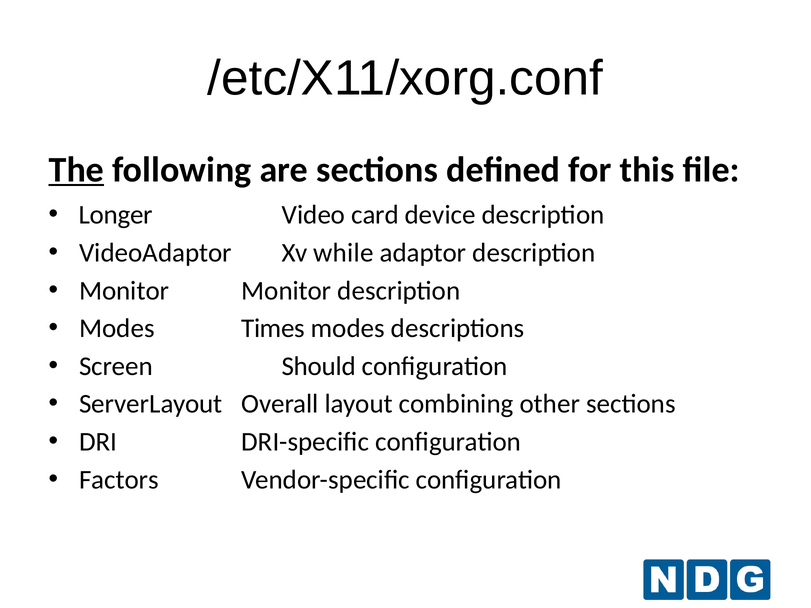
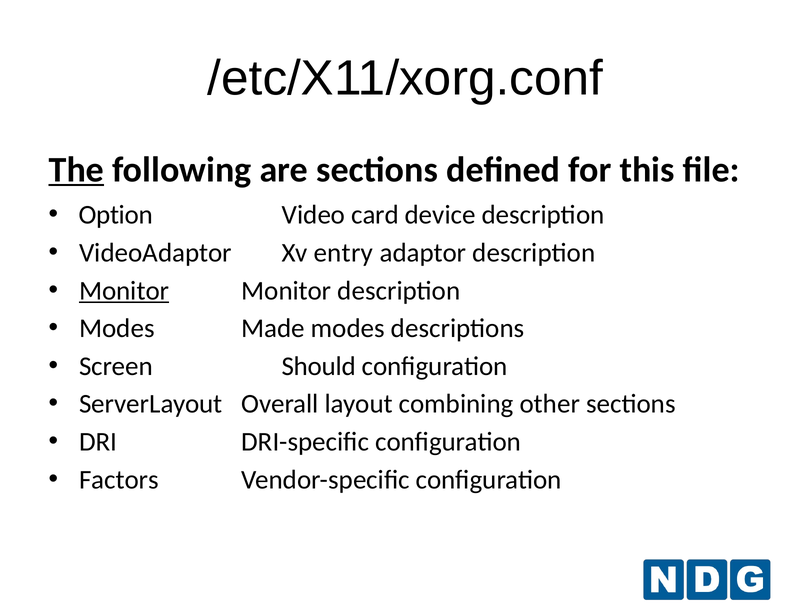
Longer: Longer -> Option
while: while -> entry
Monitor at (124, 291) underline: none -> present
Times: Times -> Made
